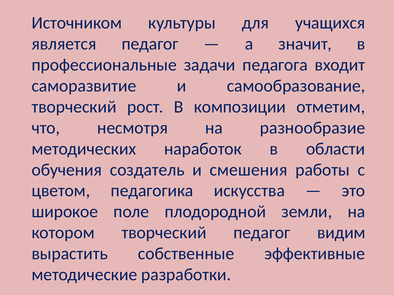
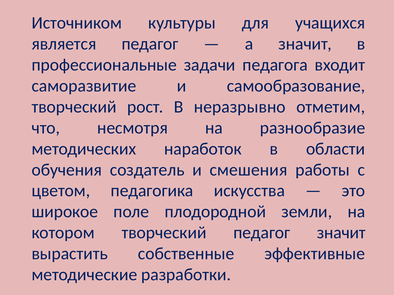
композиции: композиции -> неразрывно
педагог видим: видим -> значит
